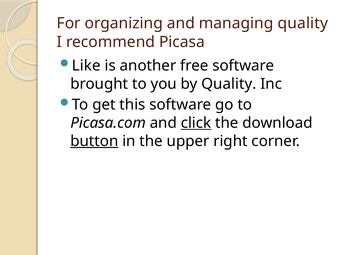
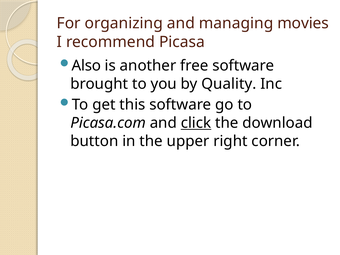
managing quality: quality -> movies
Like: Like -> Also
button underline: present -> none
